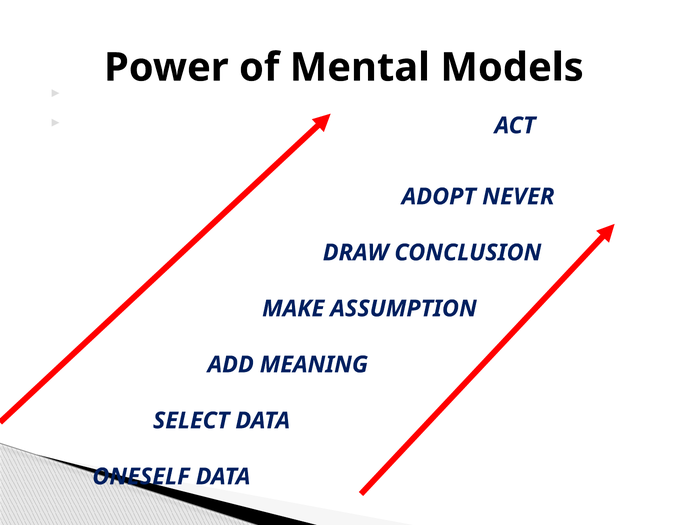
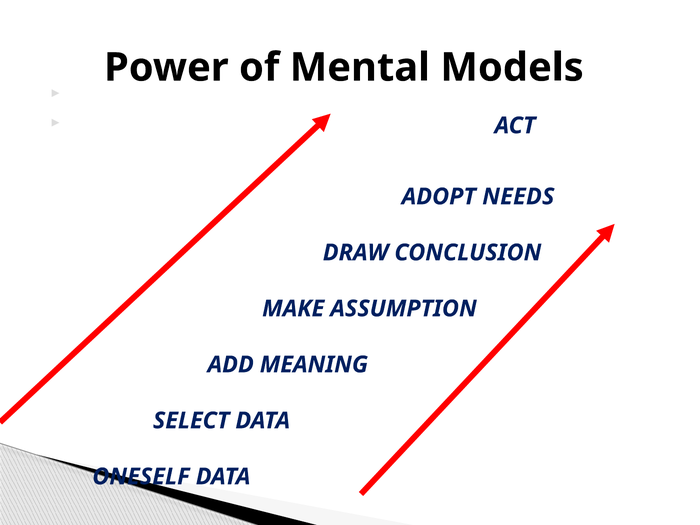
NEVER: NEVER -> NEEDS
